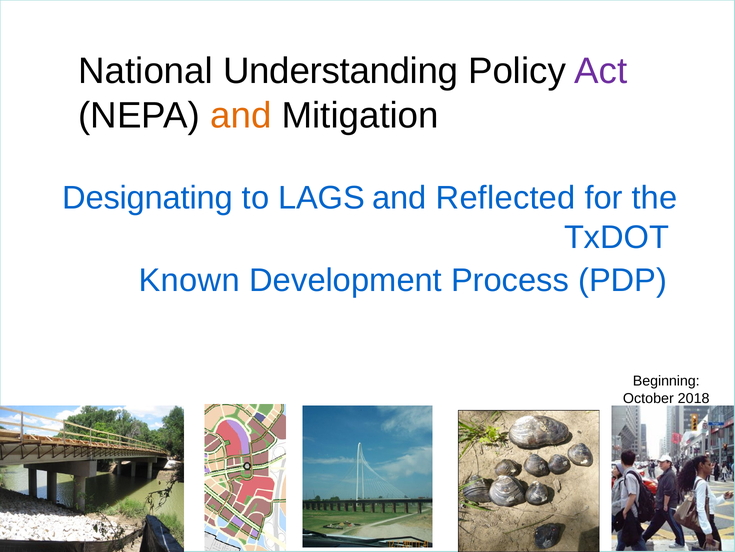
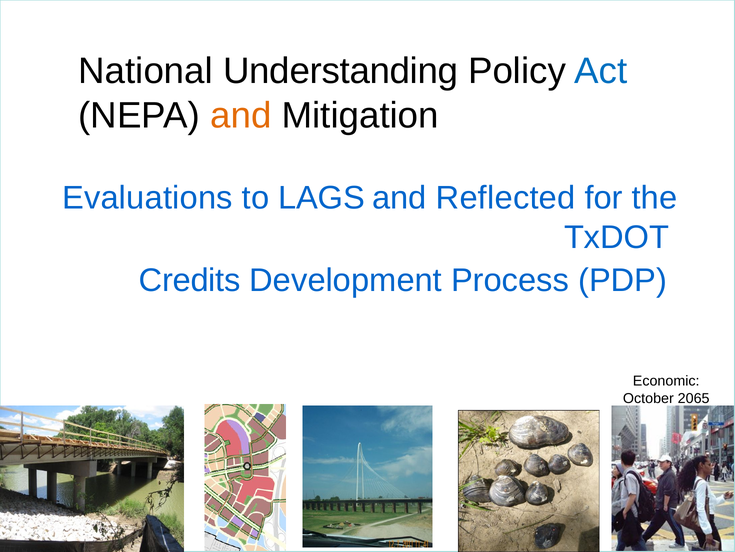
Act colour: purple -> blue
Designating: Designating -> Evaluations
Known: Known -> Credits
Beginning: Beginning -> Economic
2018: 2018 -> 2065
